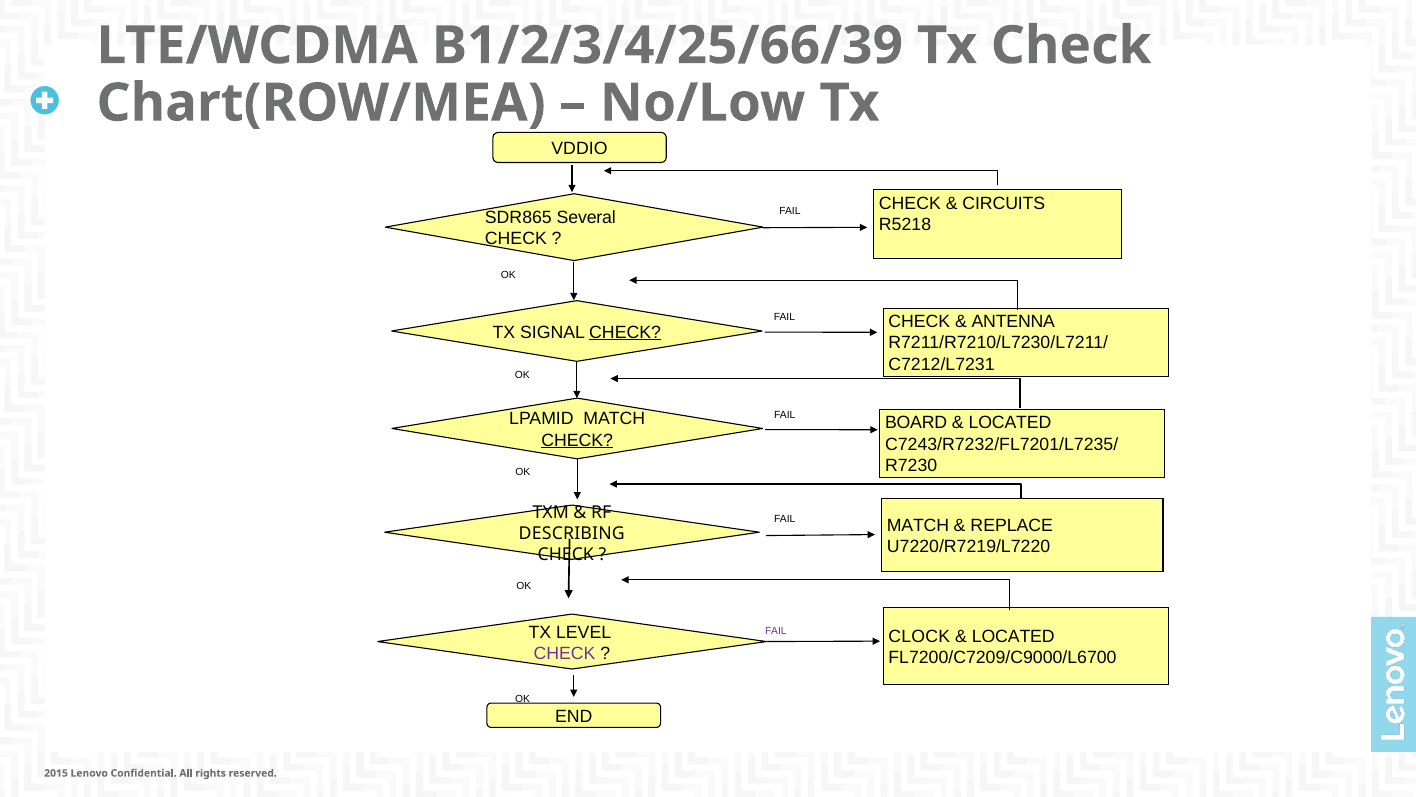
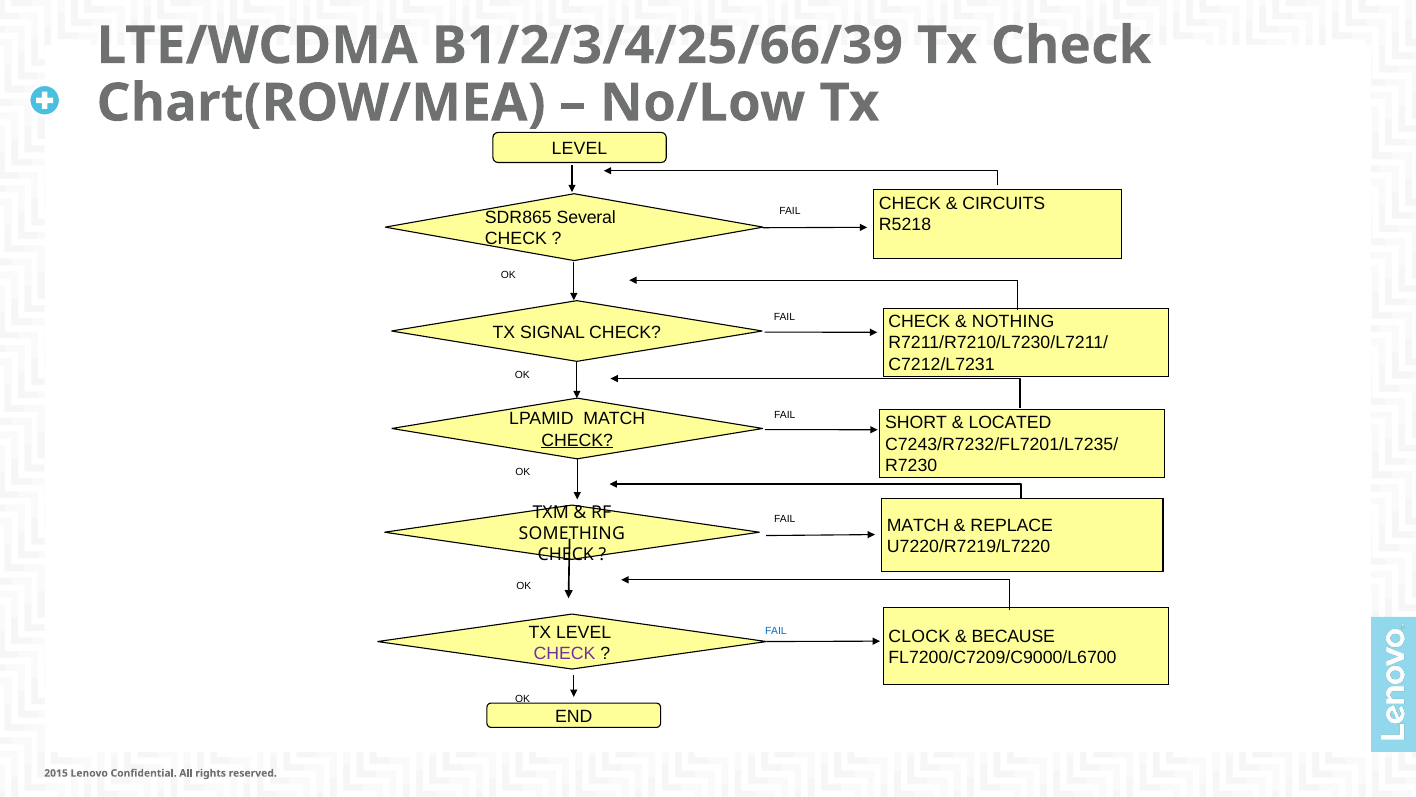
VDDIO at (580, 149): VDDIO -> LEVEL
ANTENNA: ANTENNA -> NOTHING
CHECK at (625, 332) underline: present -> none
BOARD: BOARD -> SHORT
DESCRIBING: DESCRIBING -> SOMETHING
FAIL at (776, 631) colour: purple -> blue
LOCATED at (1013, 636): LOCATED -> BECAUSE
